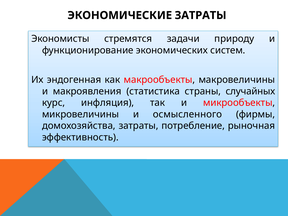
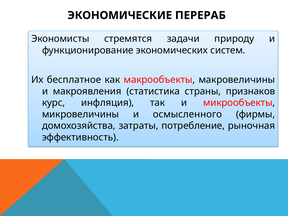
ЭКОНОМИЧЕСКИЕ ЗАТРАТЫ: ЗАТРАТЫ -> ПЕРЕРАБ
эндогенная: эндогенная -> бесплатное
случайных: случайных -> признаков
